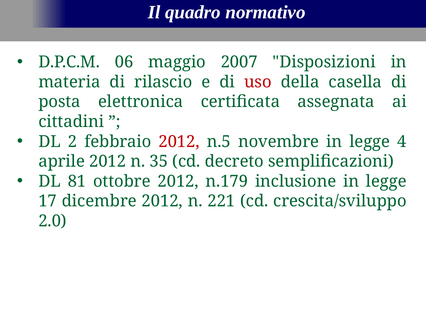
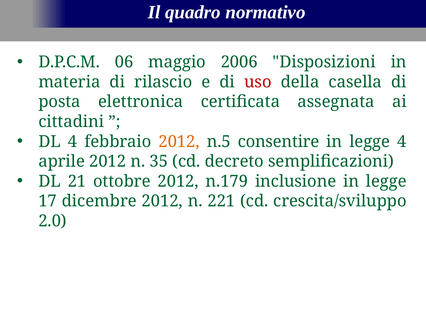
2007: 2007 -> 2006
DL 2: 2 -> 4
2012 at (179, 142) colour: red -> orange
novembre: novembre -> consentire
81: 81 -> 21
